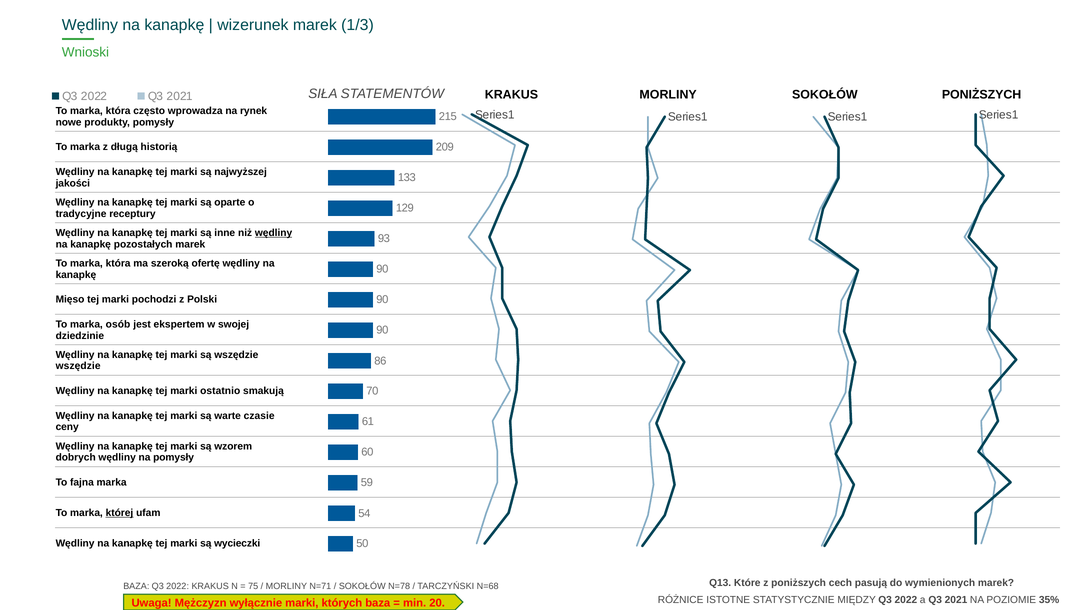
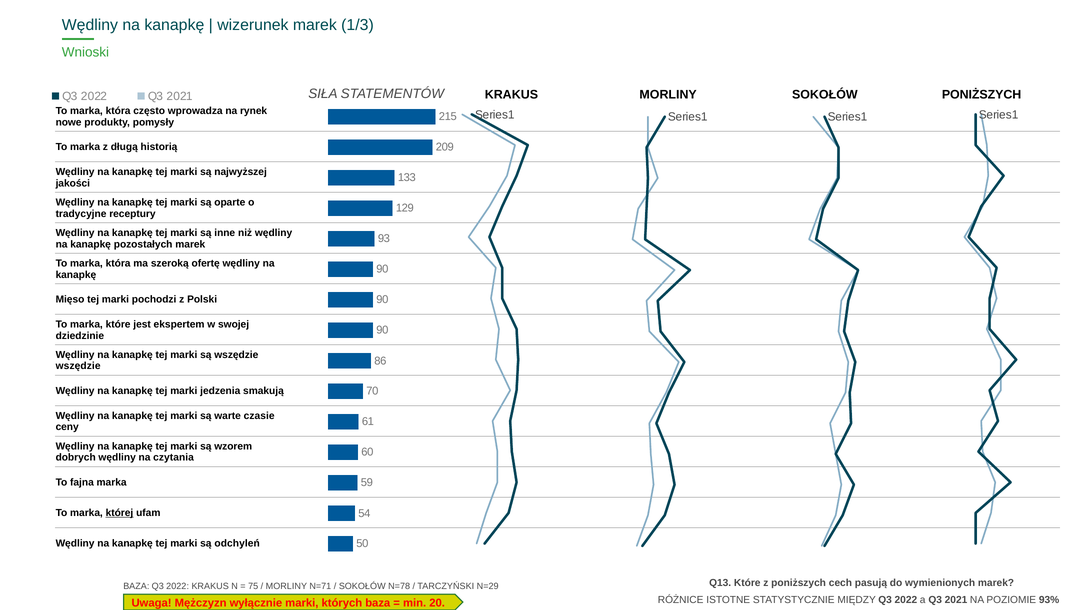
wędliny at (274, 233) underline: present -> none
marka osób: osób -> które
ostatnio: ostatnio -> jedzenia
na pomysły: pomysły -> czytania
wycieczki: wycieczki -> odchyleń
N=68: N=68 -> N=29
35%: 35% -> 93%
